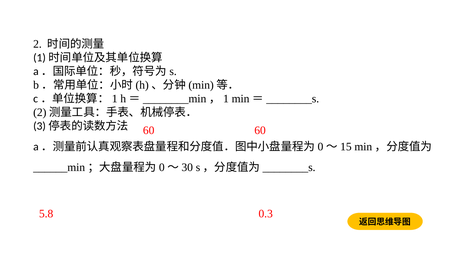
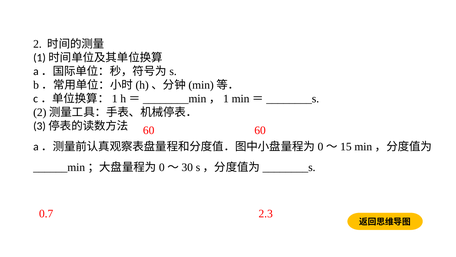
5.8: 5.8 -> 0.7
0.3: 0.3 -> 2.3
